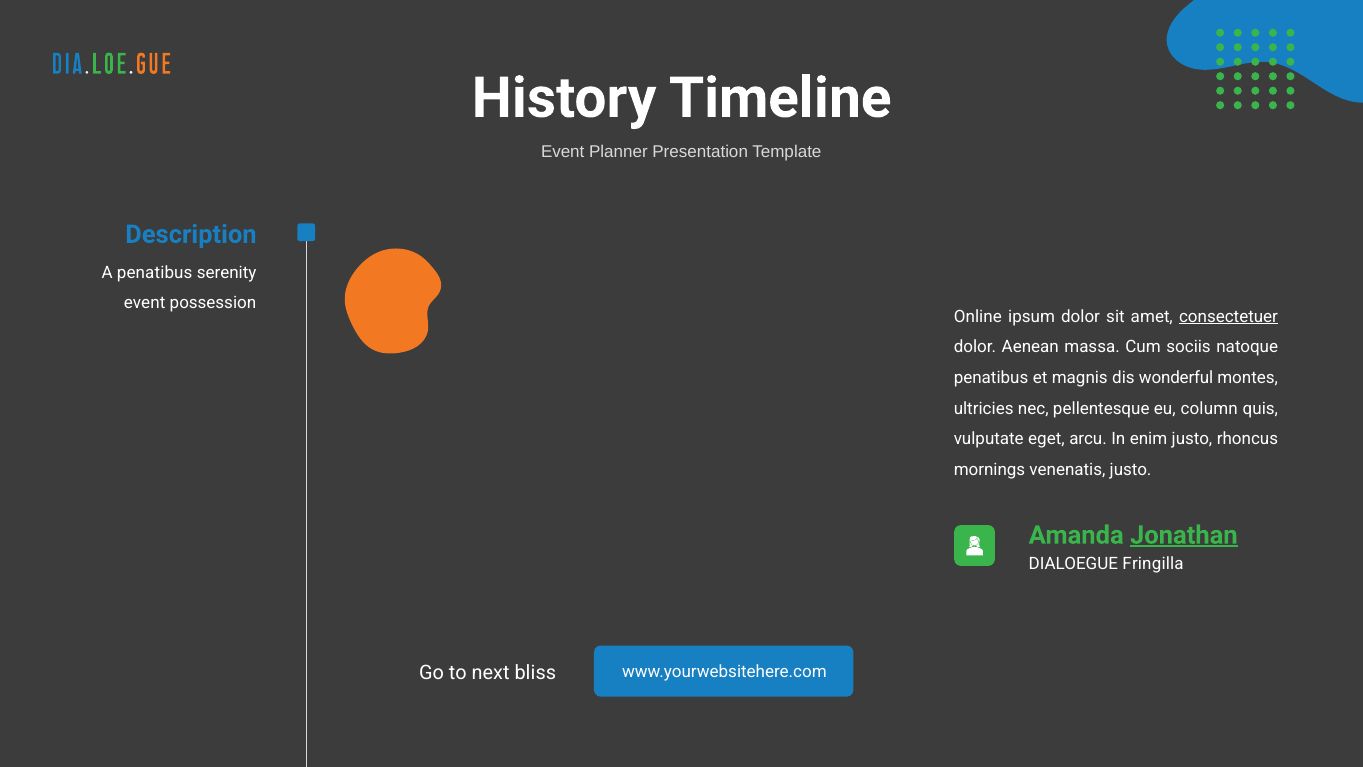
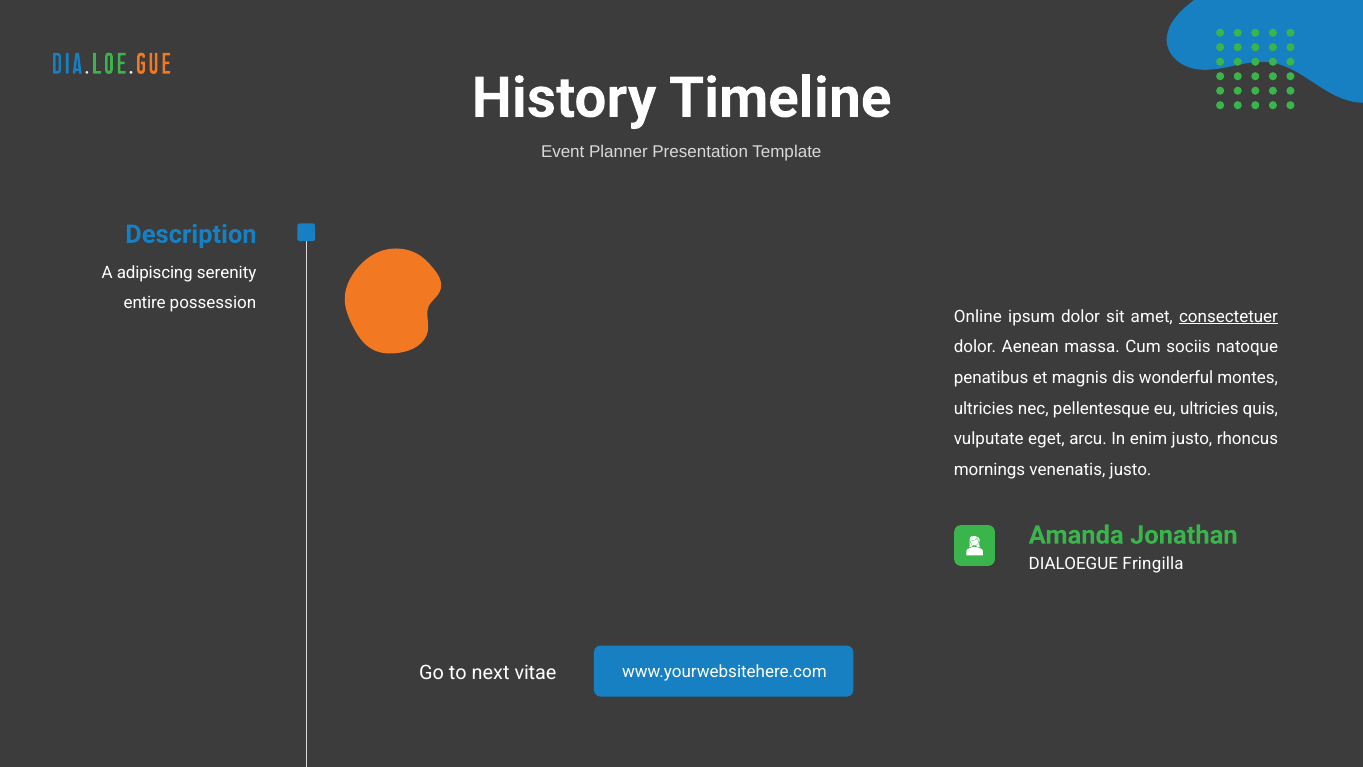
A penatibus: penatibus -> adipiscing
event at (145, 303): event -> entire
eu column: column -> ultricies
Jonathan underline: present -> none
bliss: bliss -> vitae
